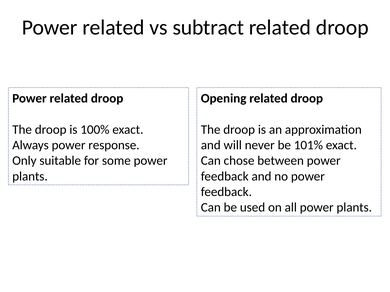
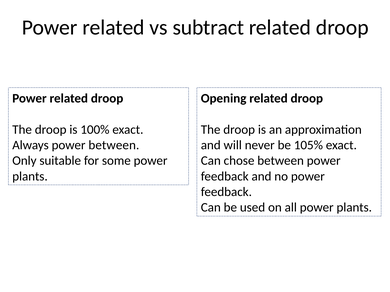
power response: response -> between
101%: 101% -> 105%
